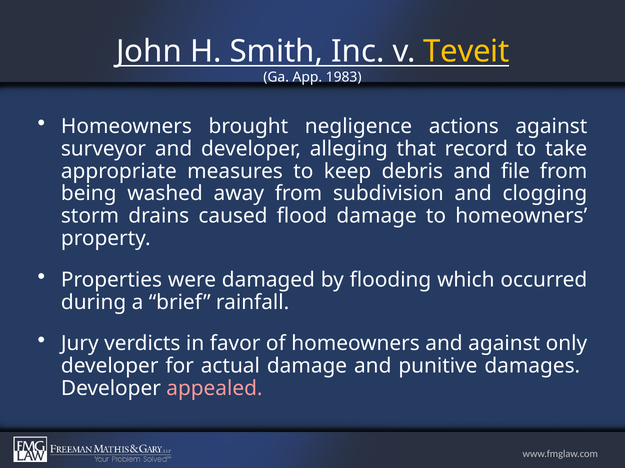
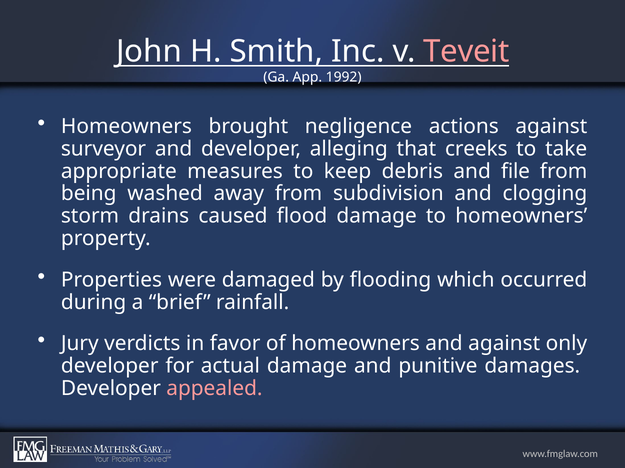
Teveit colour: yellow -> pink
1983: 1983 -> 1992
record: record -> creeks
